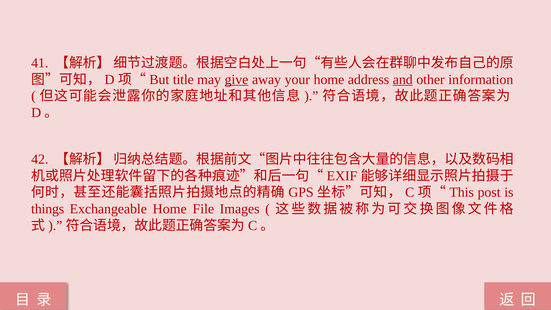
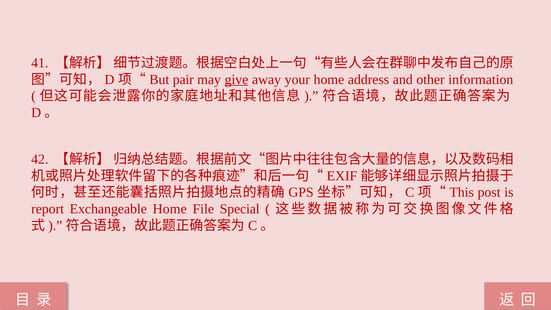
title: title -> pair
and underline: present -> none
things: things -> report
Images: Images -> Special
